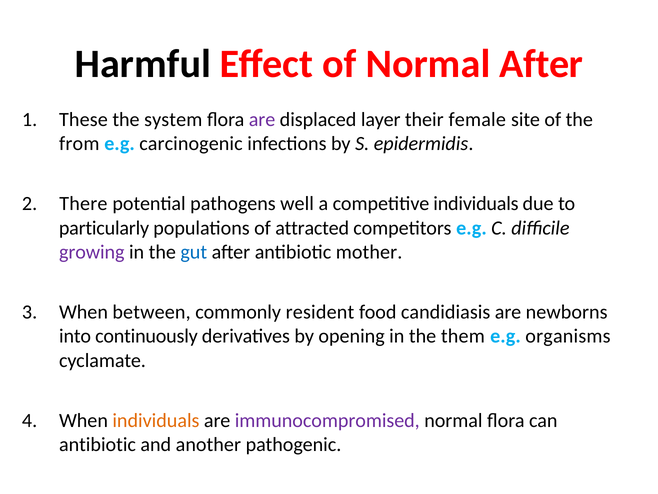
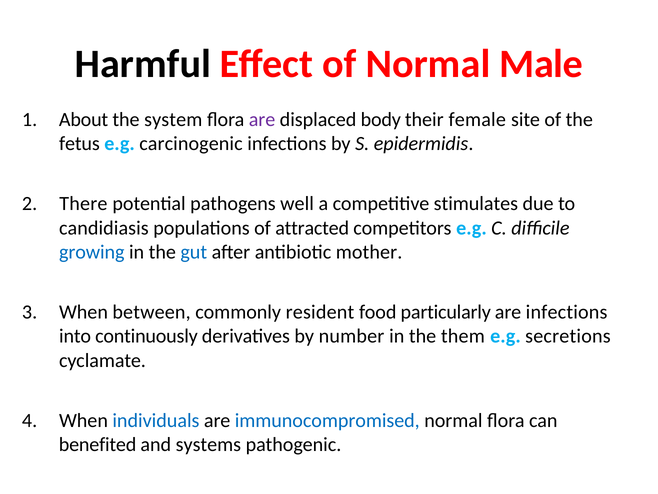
Normal After: After -> Male
These: These -> About
layer: layer -> body
from: from -> fetus
competitive individuals: individuals -> stimulates
particularly: particularly -> candidiasis
growing colour: purple -> blue
candidiasis: candidiasis -> particularly
are newborns: newborns -> infections
opening: opening -> number
organisms: organisms -> secretions
individuals at (156, 420) colour: orange -> blue
immunocompromised colour: purple -> blue
antibiotic at (97, 444): antibiotic -> benefited
another: another -> systems
